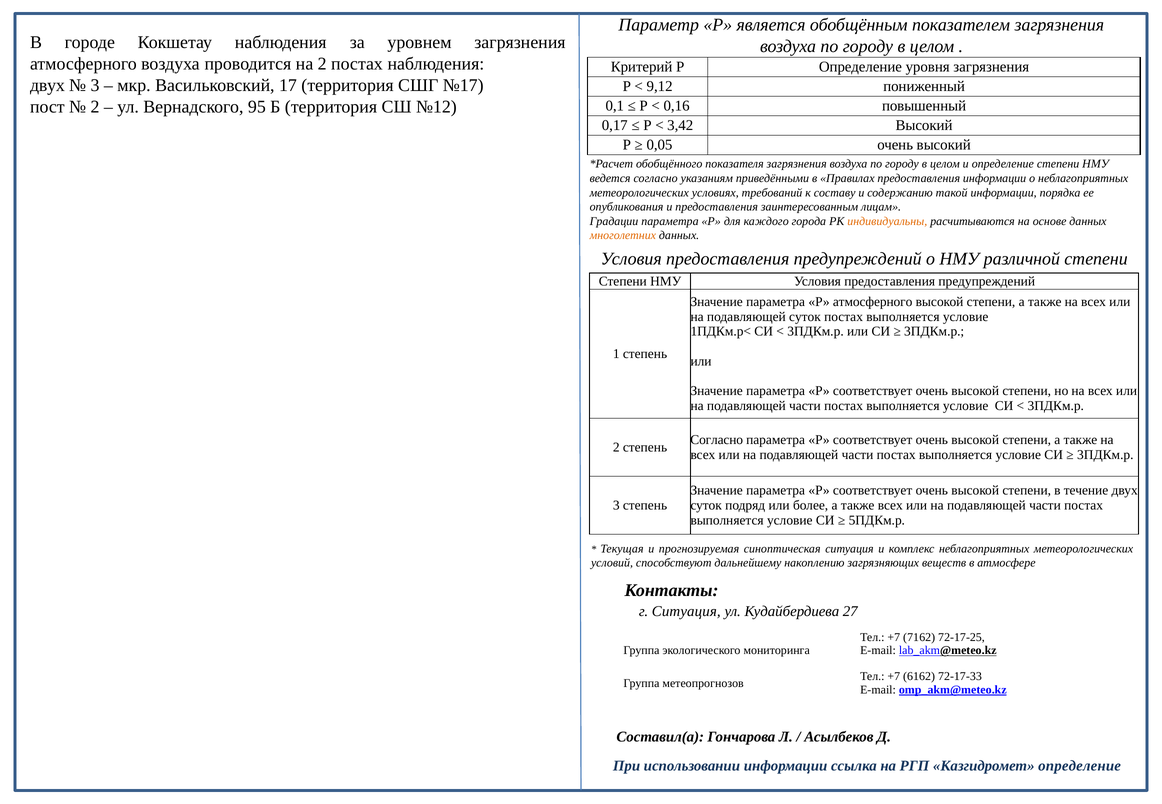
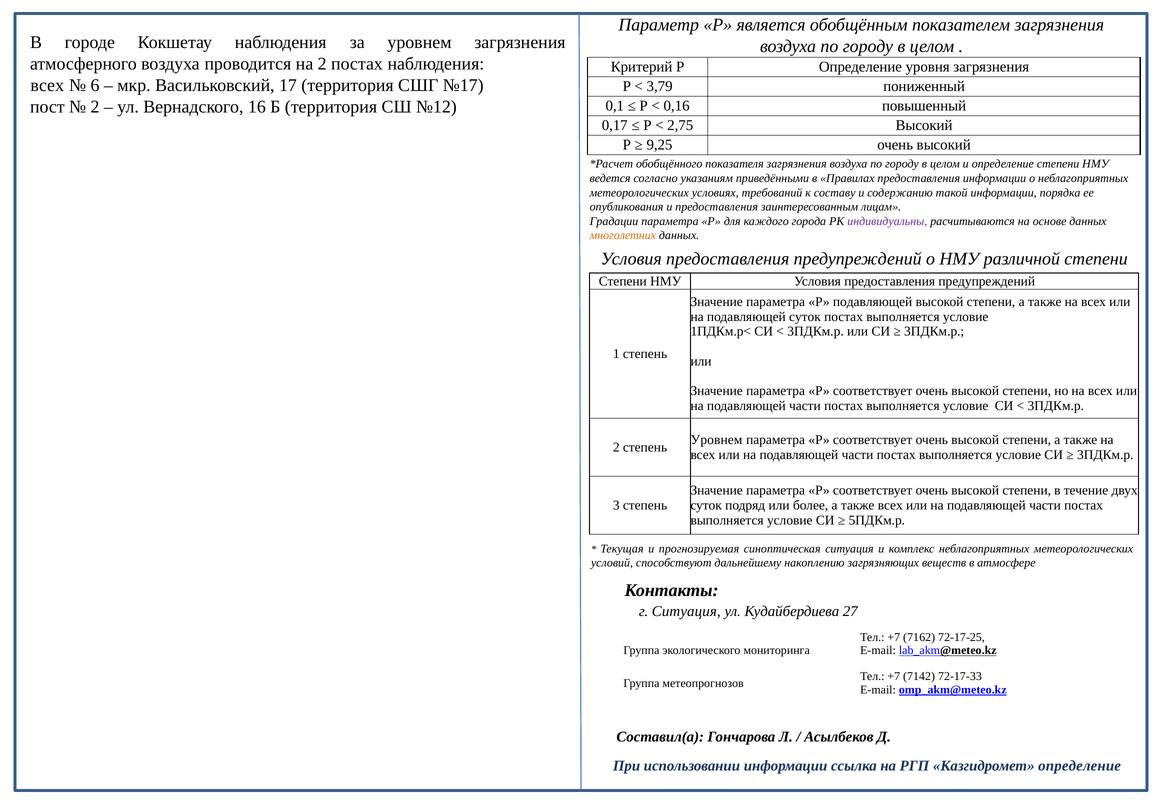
двух at (47, 85): двух -> всех
3 at (95, 85): 3 -> 6
9,12: 9,12 -> 3,79
95: 95 -> 16
3,42: 3,42 -> 2,75
0,05: 0,05 -> 9,25
индивидуальны colour: orange -> purple
Р атмосферного: атмосферного -> подавляющей
Согласно at (717, 440): Согласно -> Уровнем
6162: 6162 -> 7142
